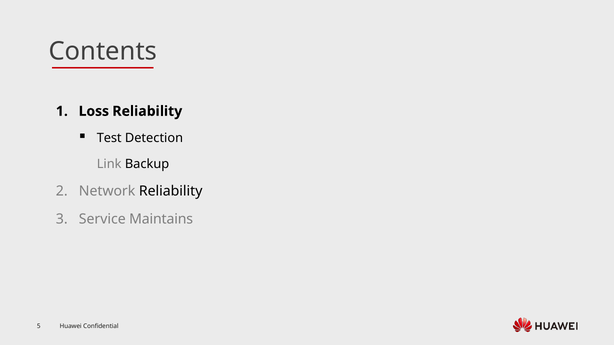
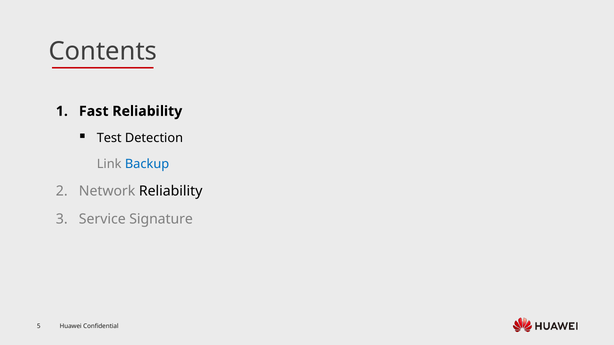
Loss: Loss -> Fast
Backup colour: black -> blue
Maintains: Maintains -> Signature
